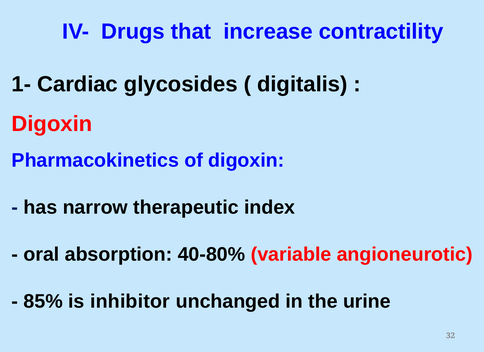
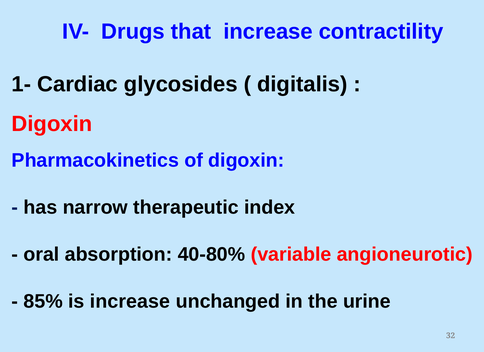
is inhibitor: inhibitor -> increase
